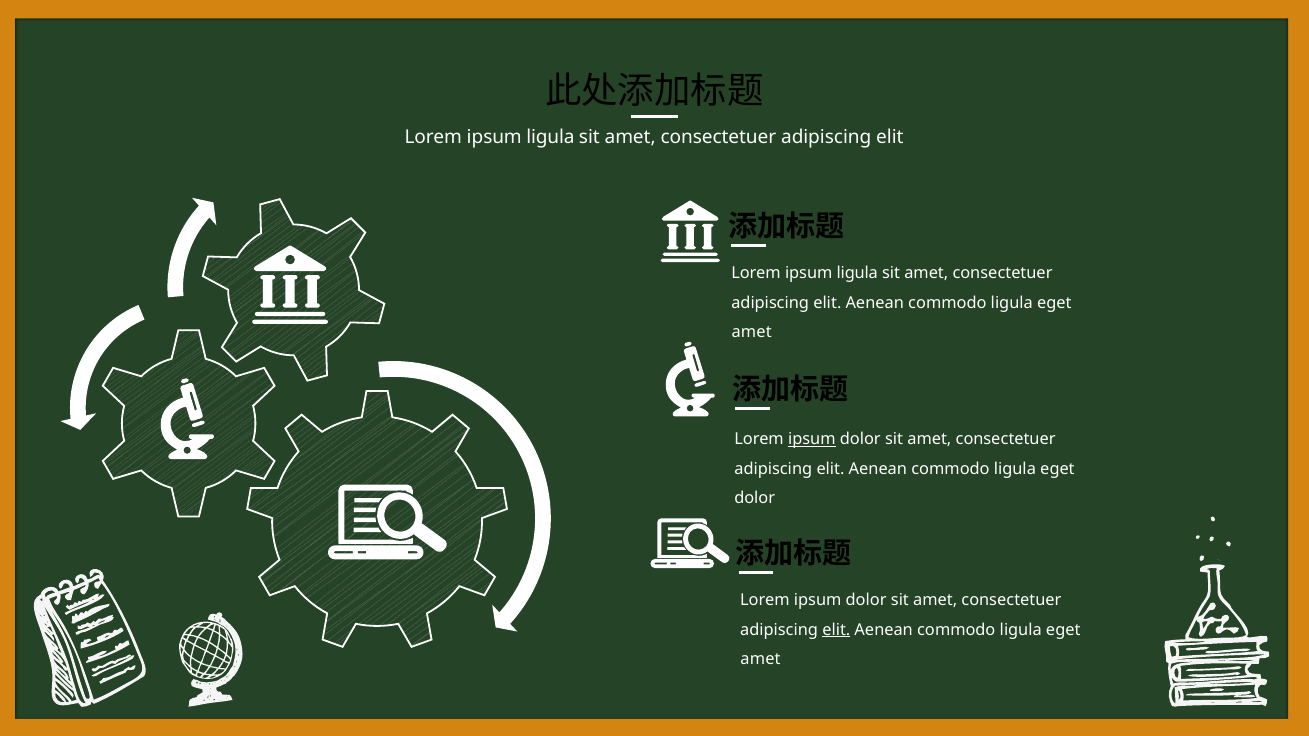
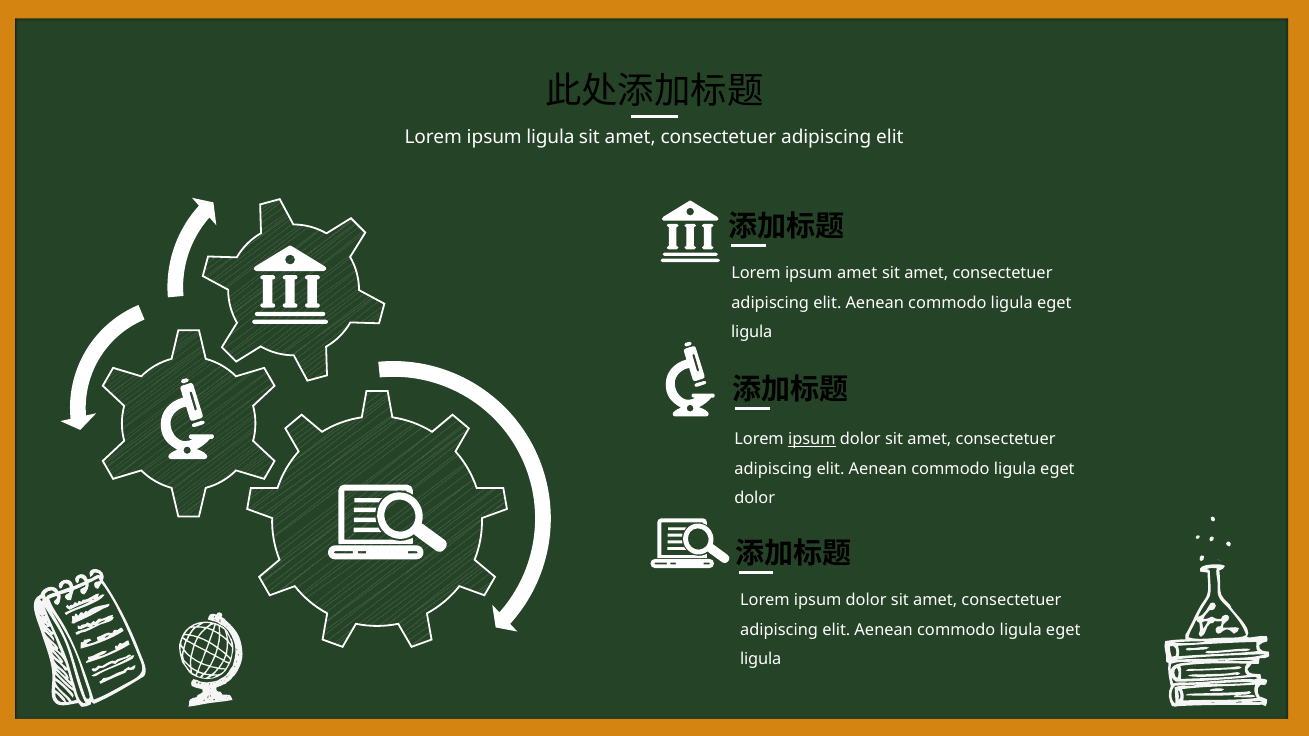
ligula at (857, 273): ligula -> amet
amet at (752, 333): amet -> ligula
elit at (836, 630) underline: present -> none
amet at (761, 659): amet -> ligula
